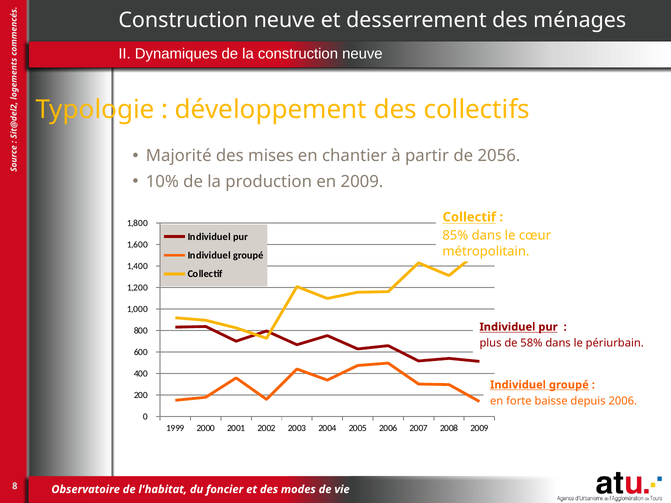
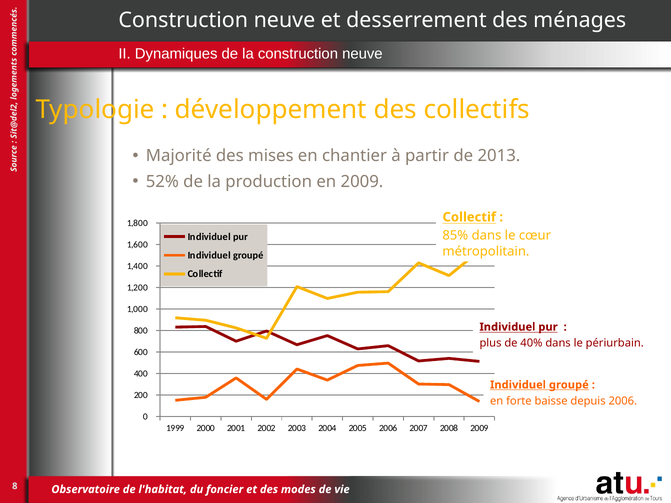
2056: 2056 -> 2013
10%: 10% -> 52%
58%: 58% -> 40%
